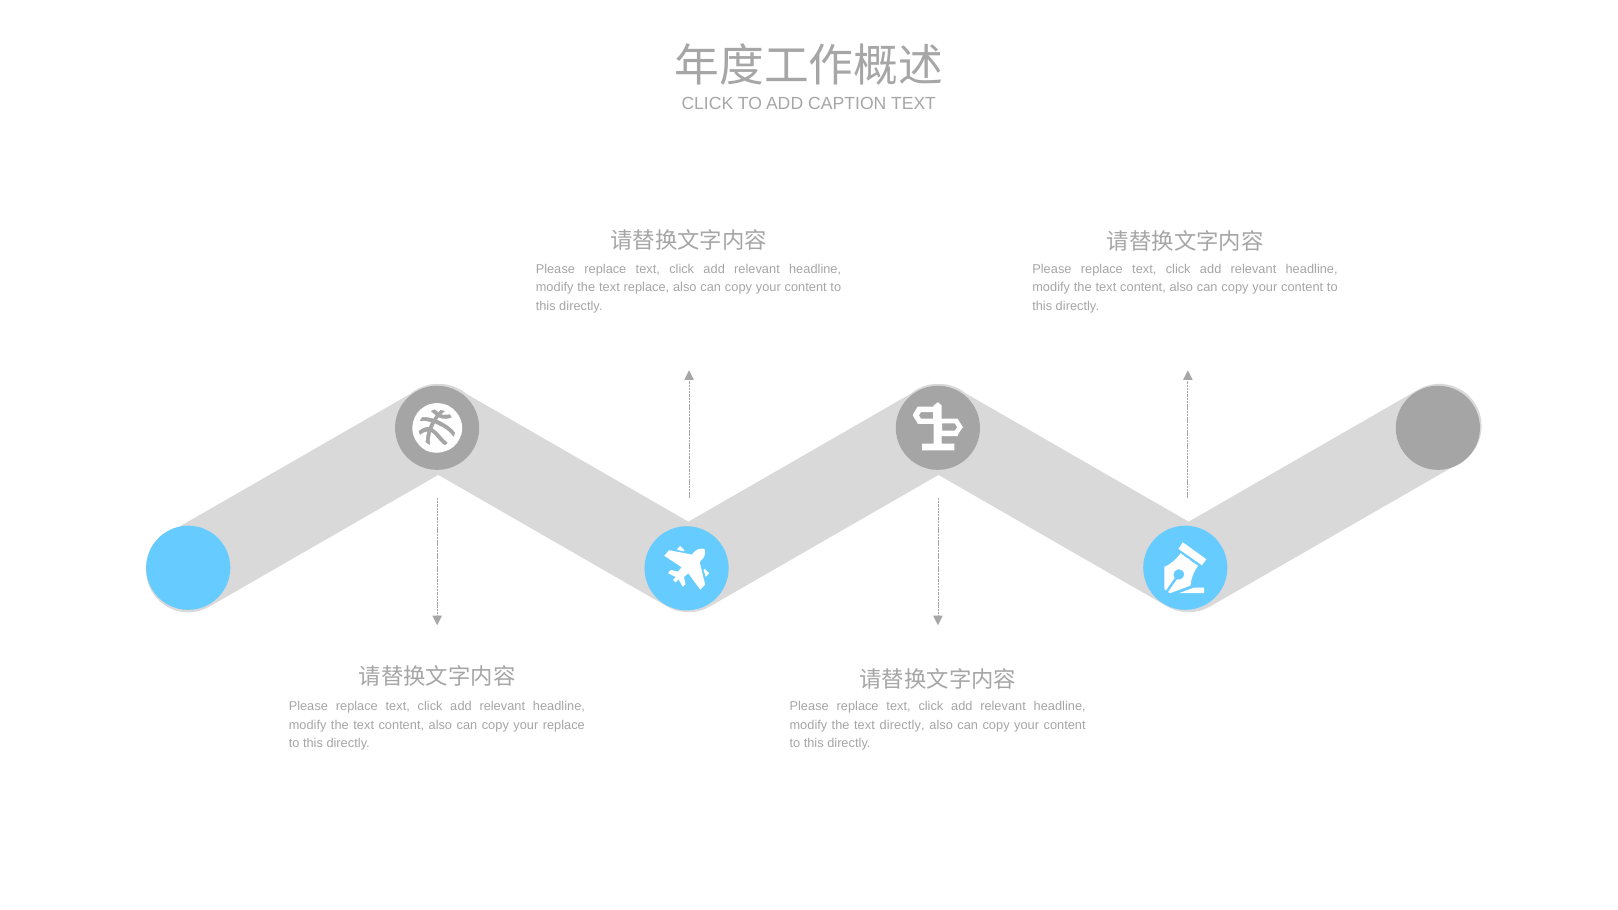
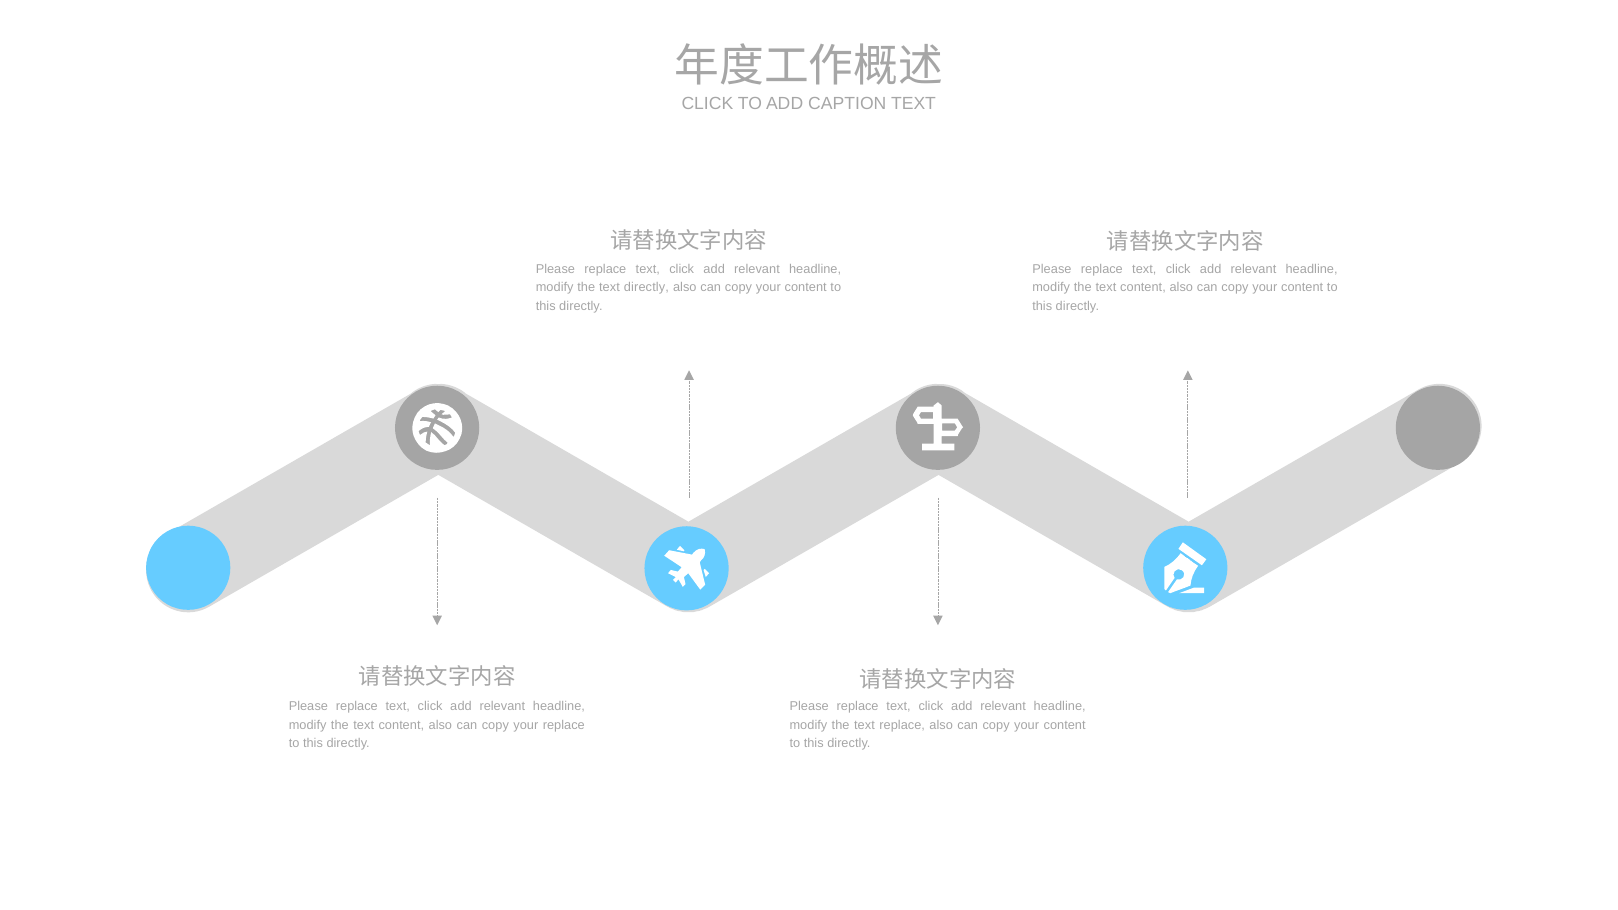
text replace: replace -> directly
text directly: directly -> replace
